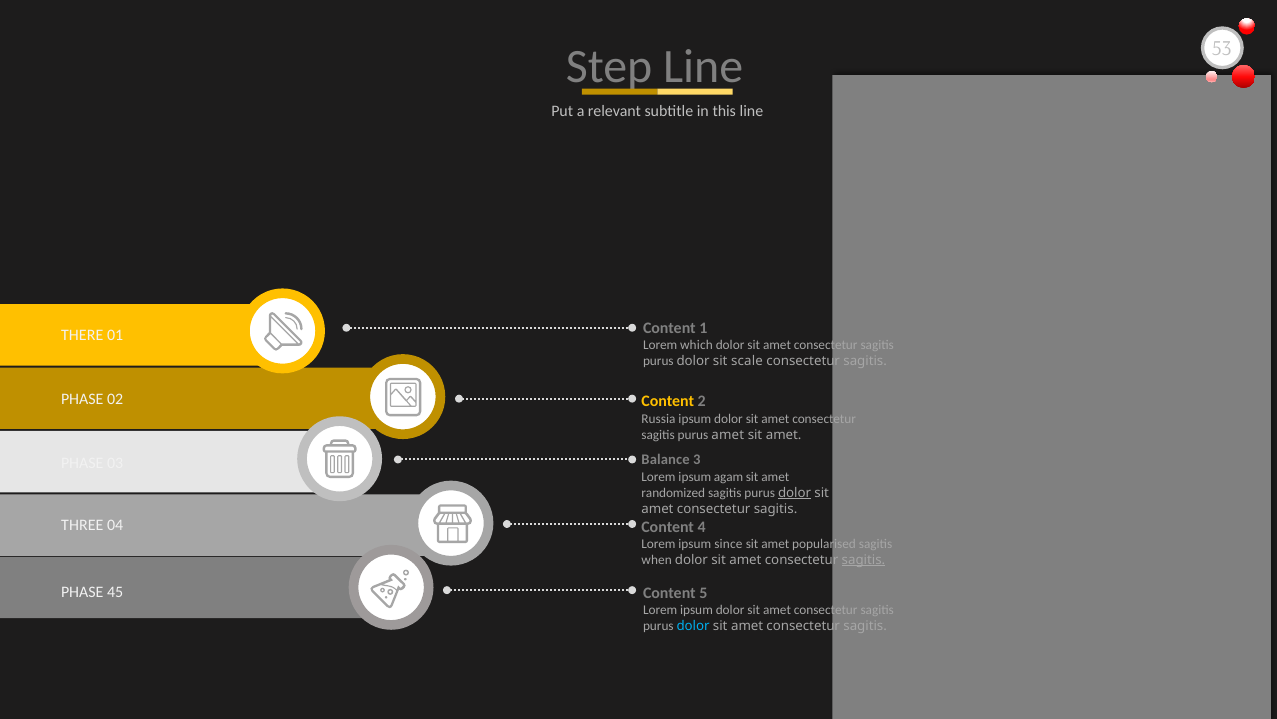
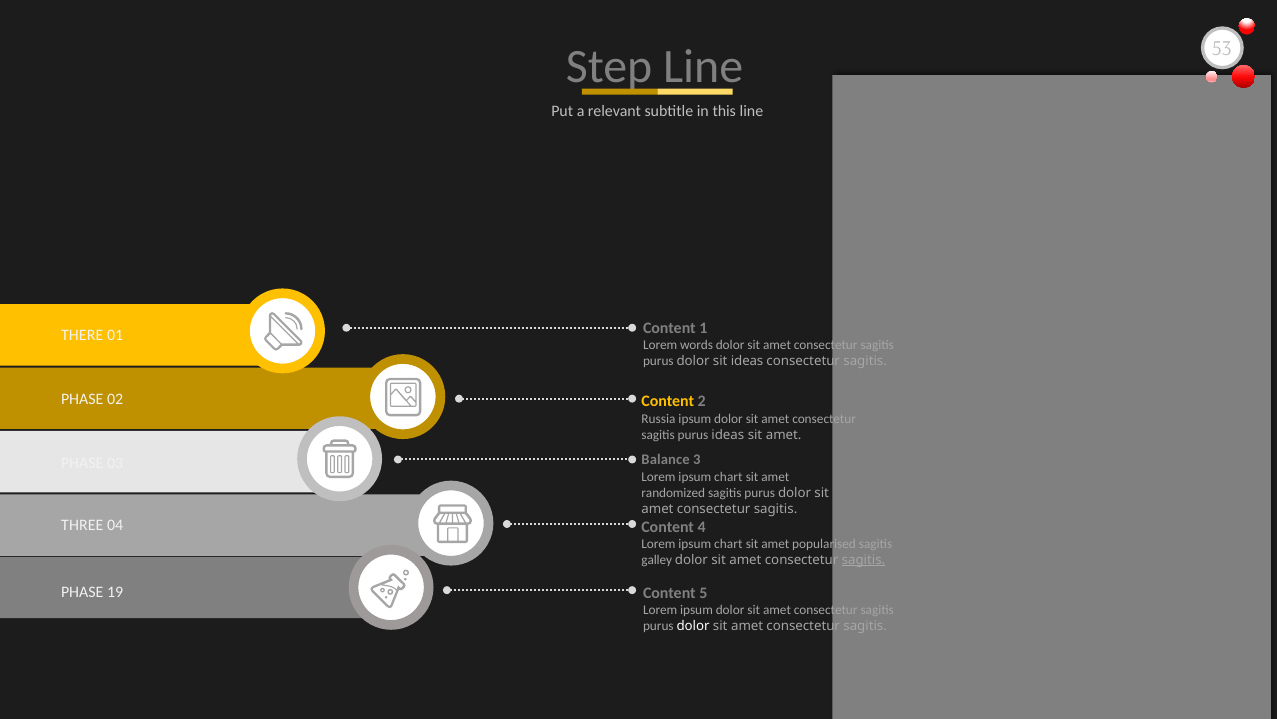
which: which -> words
sit scale: scale -> ideas
purus amet: amet -> ideas
agam at (729, 476): agam -> chart
dolor at (795, 492) underline: present -> none
since at (728, 544): since -> chart
when: when -> galley
45: 45 -> 19
dolor at (693, 626) colour: light blue -> white
